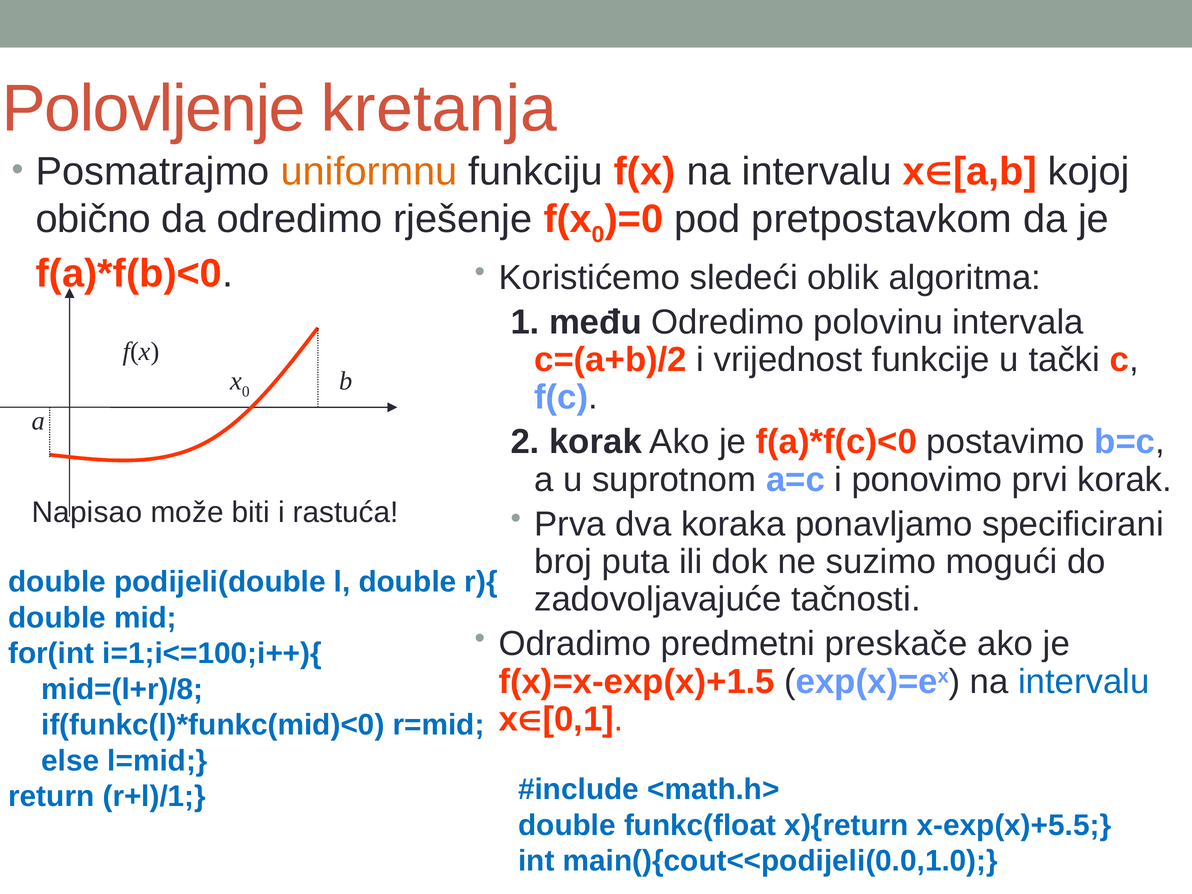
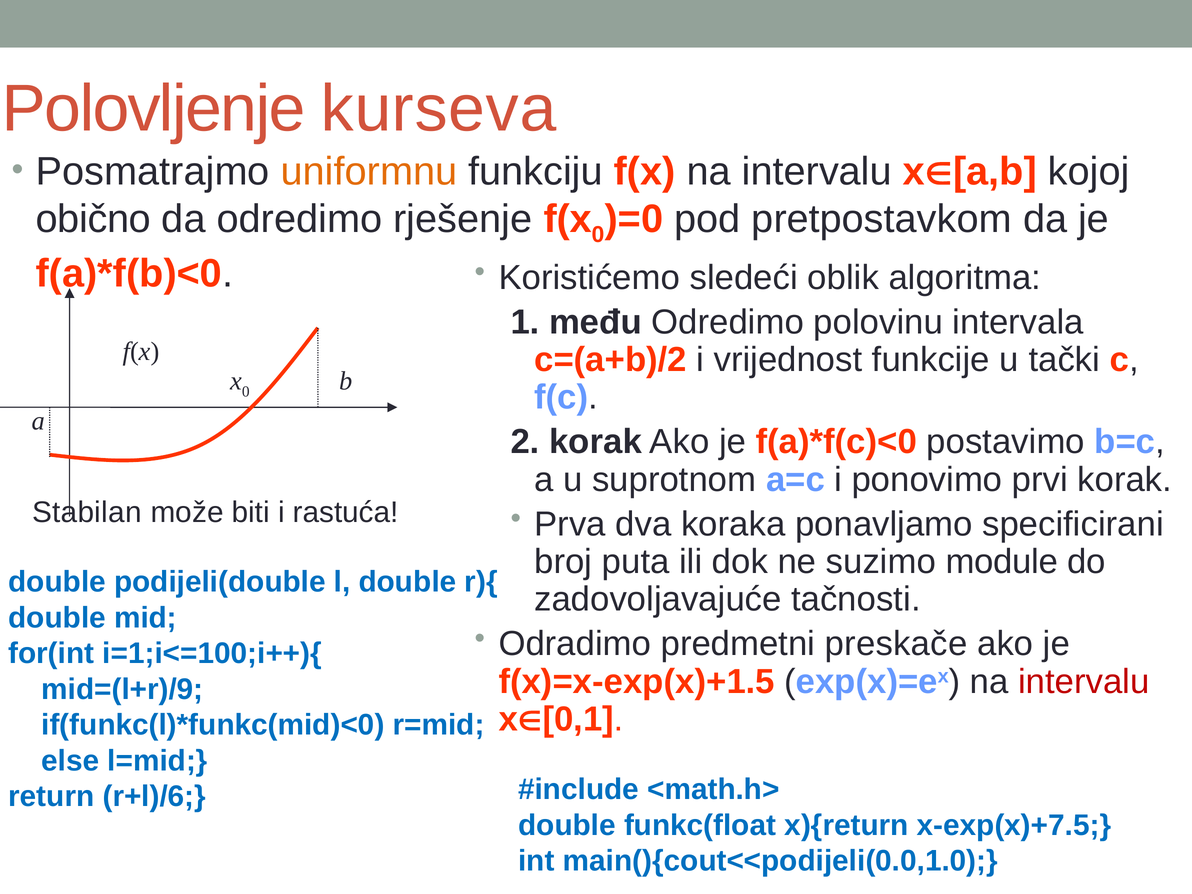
kretanja: kretanja -> kurseva
Napisao: Napisao -> Stabilan
mogući: mogući -> module
intervalu at (1084, 682) colour: blue -> red
mid=(l+r)/8: mid=(l+r)/8 -> mid=(l+r)/9
r+l)/1: r+l)/1 -> r+l)/6
x-exp(x)+5.5: x-exp(x)+5.5 -> x-exp(x)+7.5
